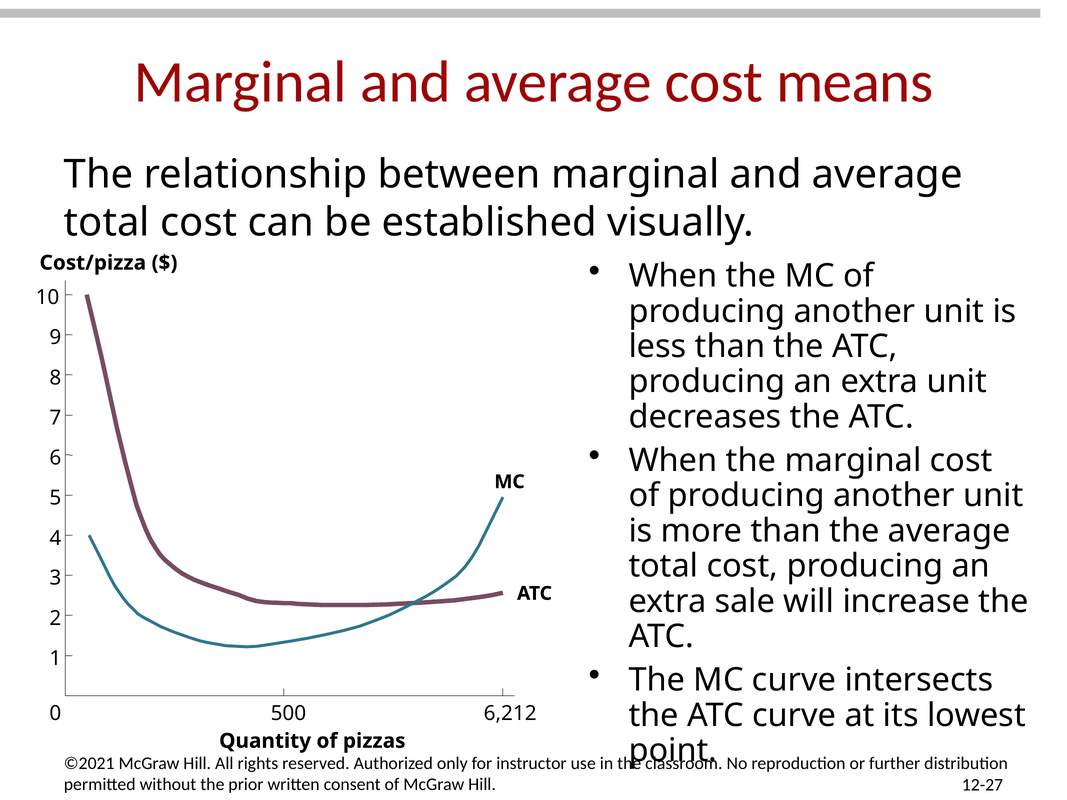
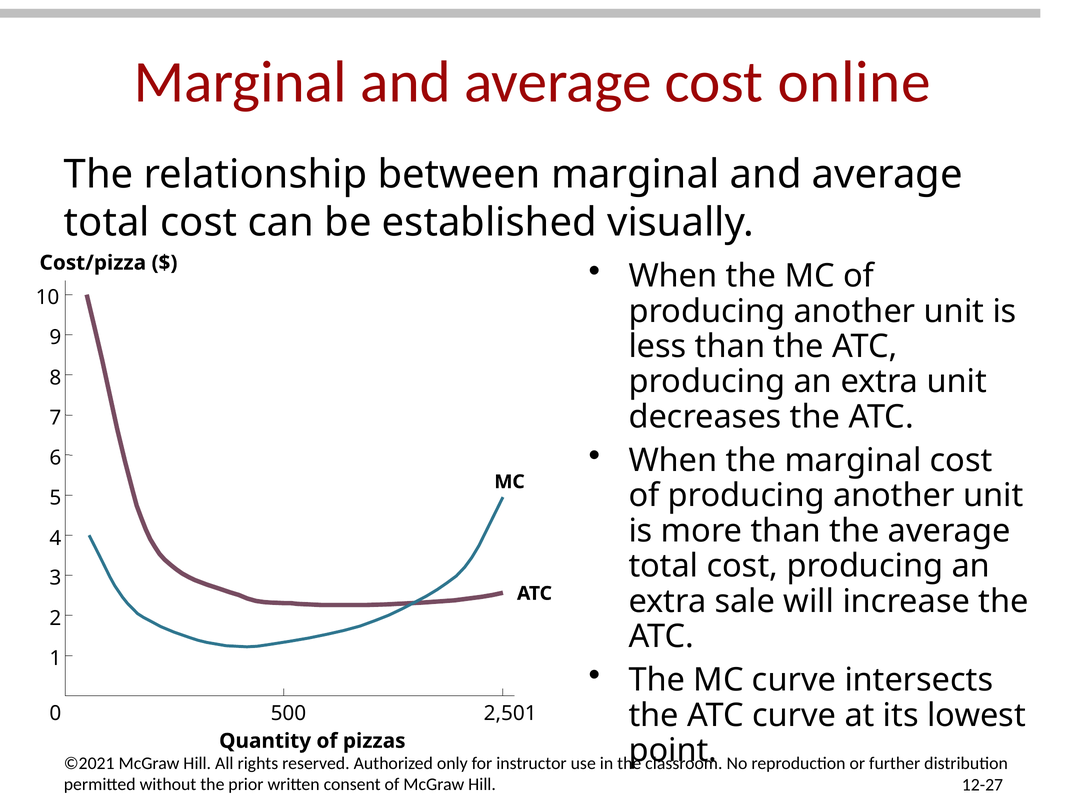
means: means -> online
6,212: 6,212 -> 2,501
